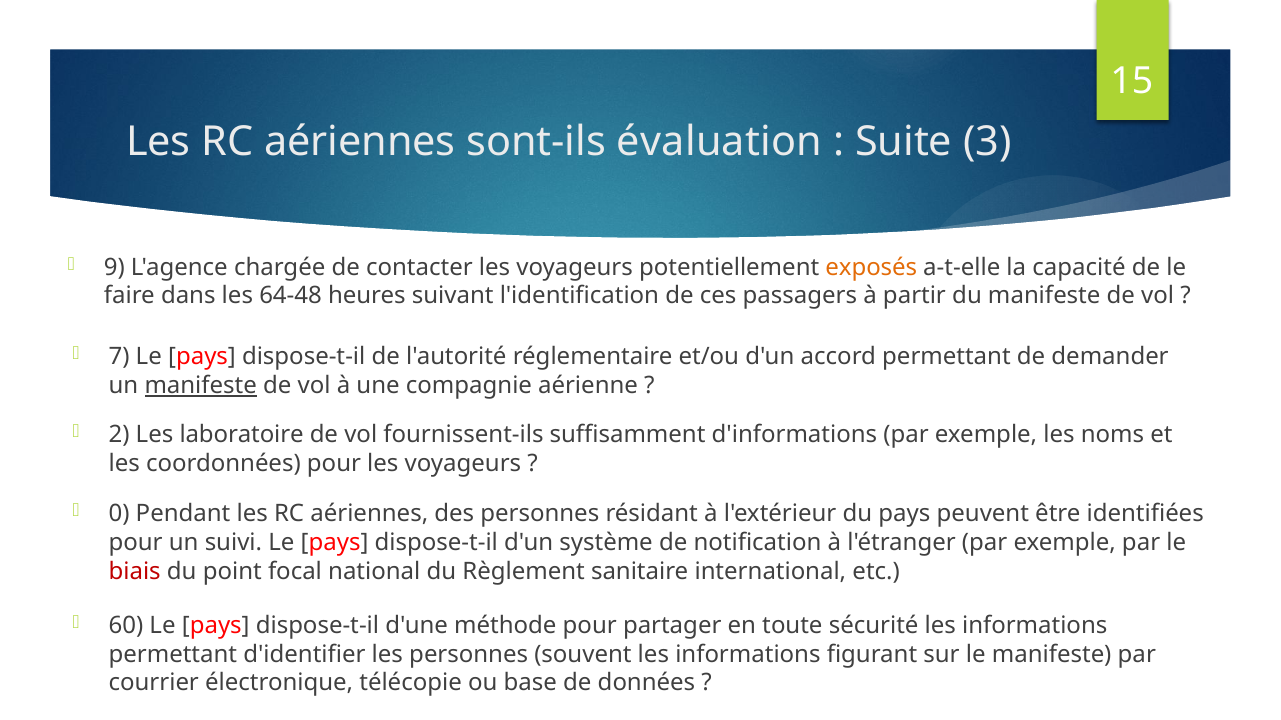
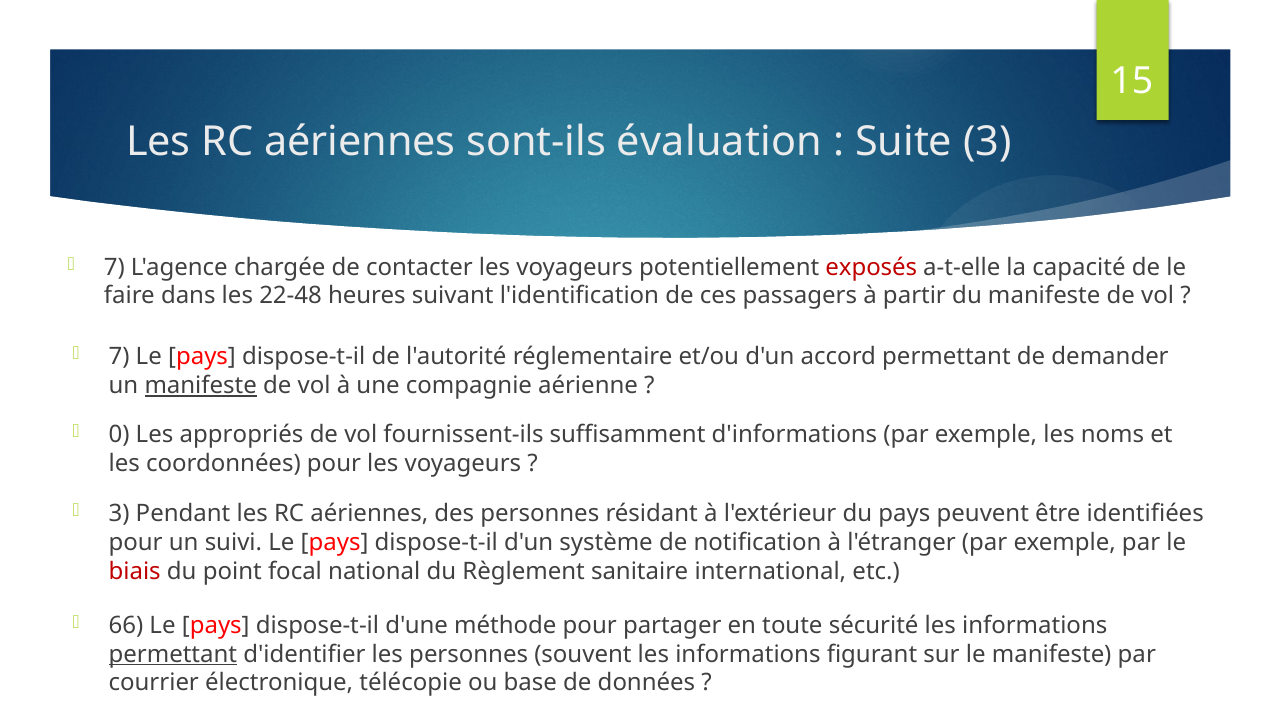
9 at (114, 267): 9 -> 7
exposés colour: orange -> red
64-48: 64-48 -> 22-48
2: 2 -> 0
laboratoire: laboratoire -> appropriés
0 at (119, 514): 0 -> 3
60: 60 -> 66
permettant at (173, 655) underline: none -> present
